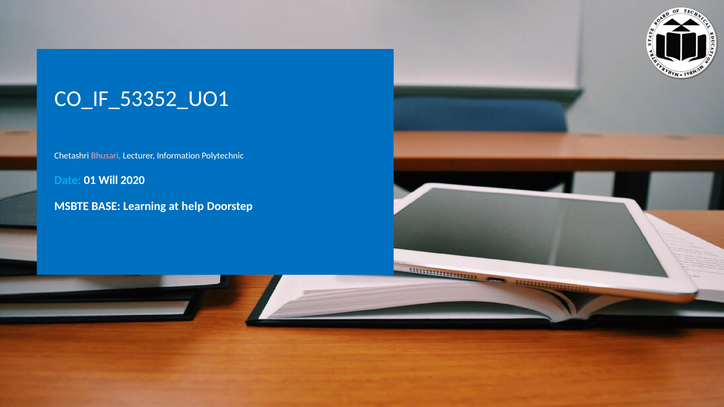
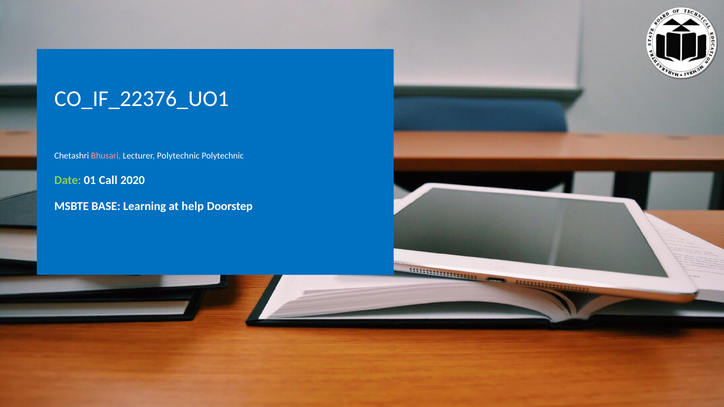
CO_IF_53352_UO1: CO_IF_53352_UO1 -> CO_IF_22376_UO1
Lecturer Information: Information -> Polytechnic
Date colour: light blue -> light green
Will: Will -> Call
